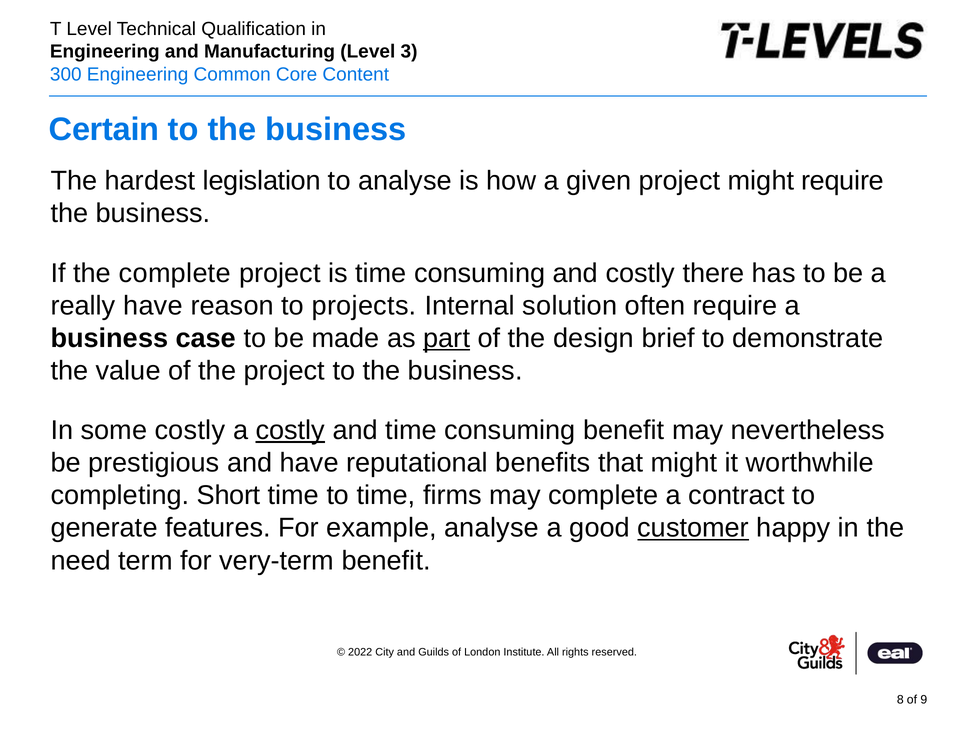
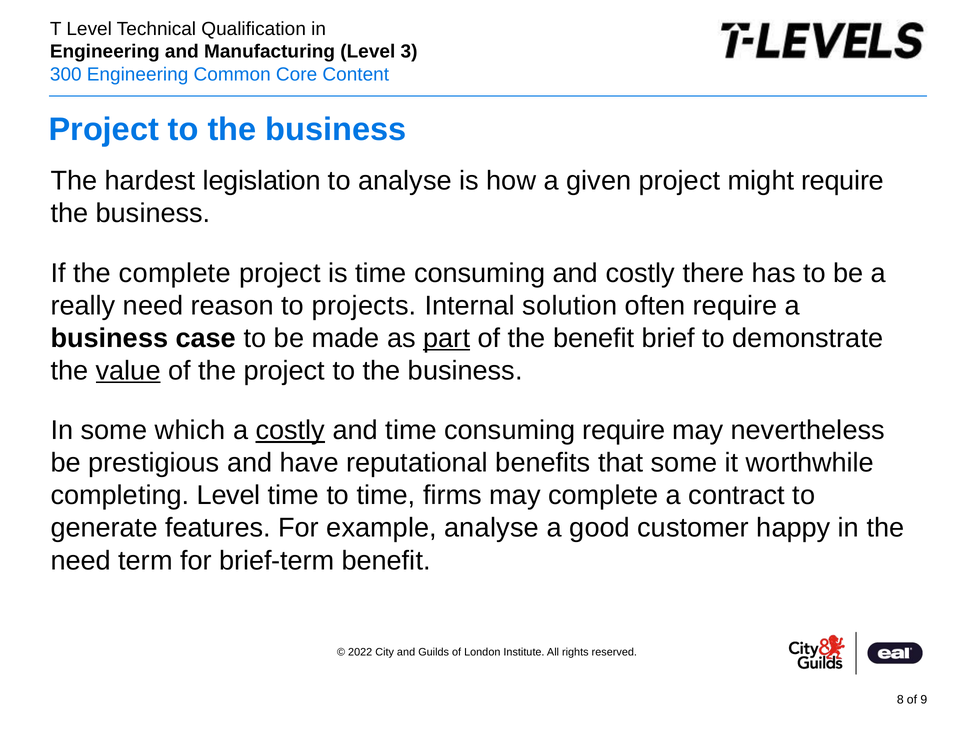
Certain at (104, 129): Certain -> Project
really have: have -> need
the design: design -> benefit
value underline: none -> present
some costly: costly -> which
consuming benefit: benefit -> require
that might: might -> some
completing Short: Short -> Level
customer underline: present -> none
very-term: very-term -> brief-term
